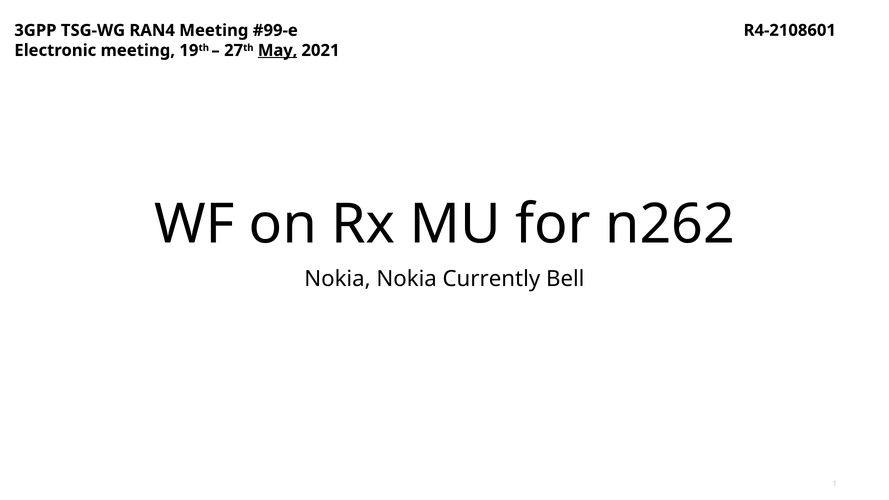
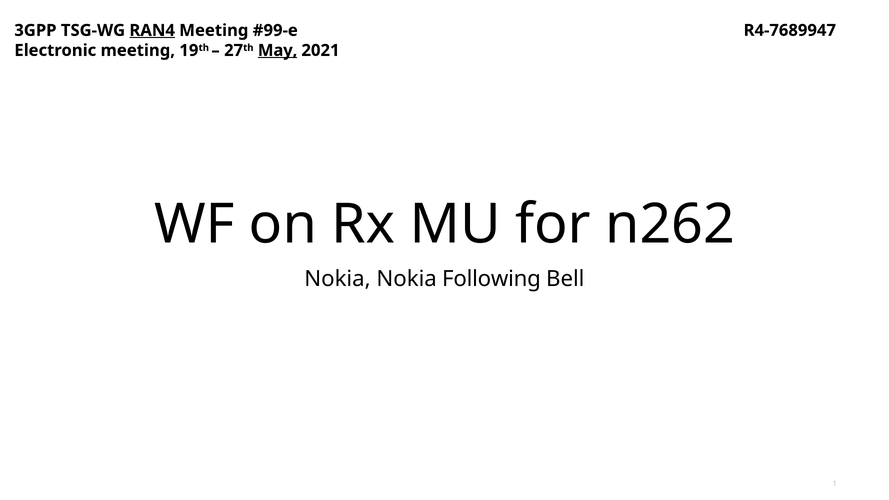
R4-2108601: R4-2108601 -> R4-7689947
RAN4 underline: none -> present
Currently: Currently -> Following
